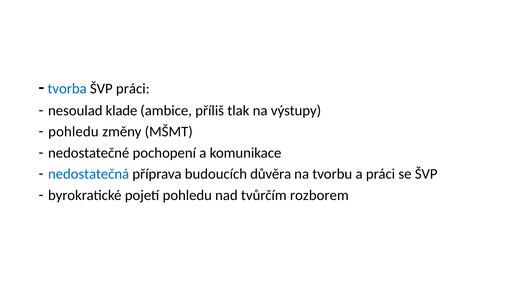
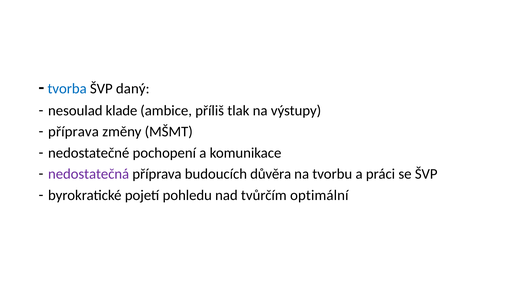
ŠVP práci: práci -> daný
pohledu at (73, 132): pohledu -> příprava
nedostatečná colour: blue -> purple
rozborem: rozborem -> optimální
